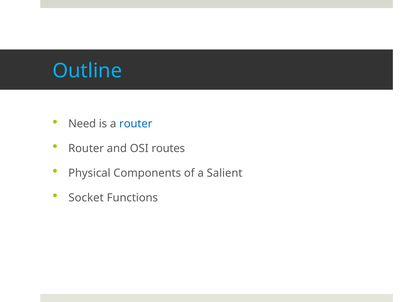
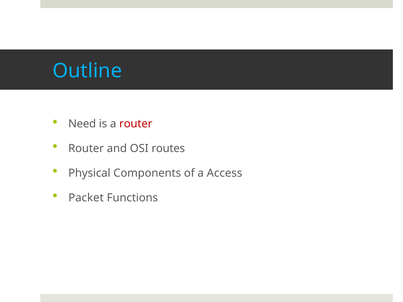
router at (136, 124) colour: blue -> red
Salient: Salient -> Access
Socket: Socket -> Packet
